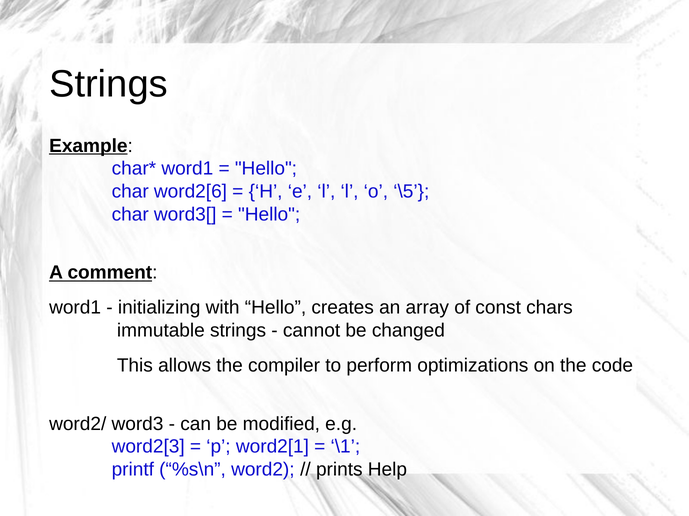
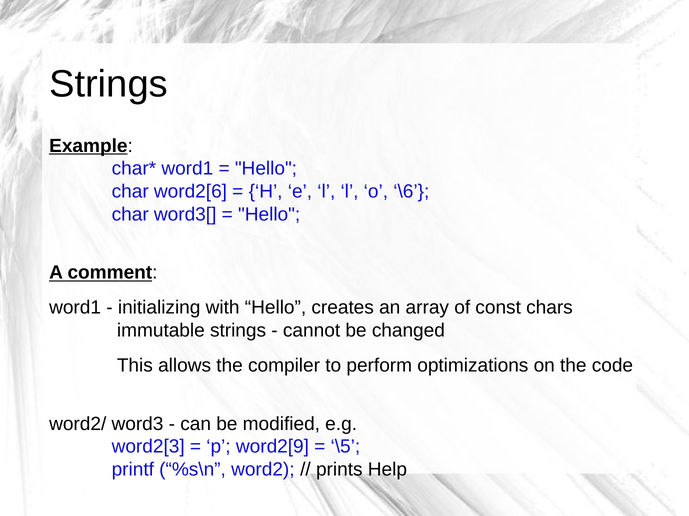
\5: \5 -> \6
word2[1: word2[1 -> word2[9
\1: \1 -> \5
